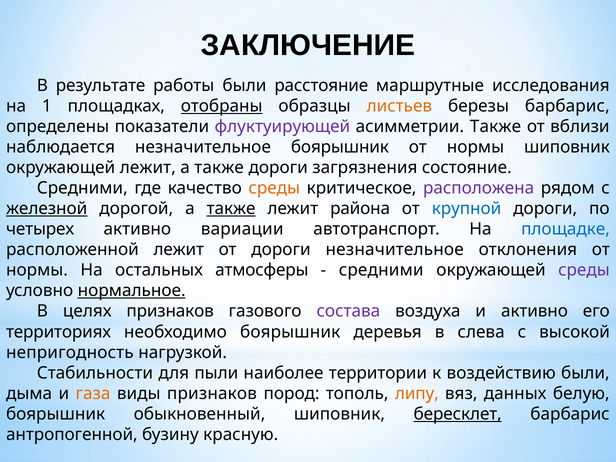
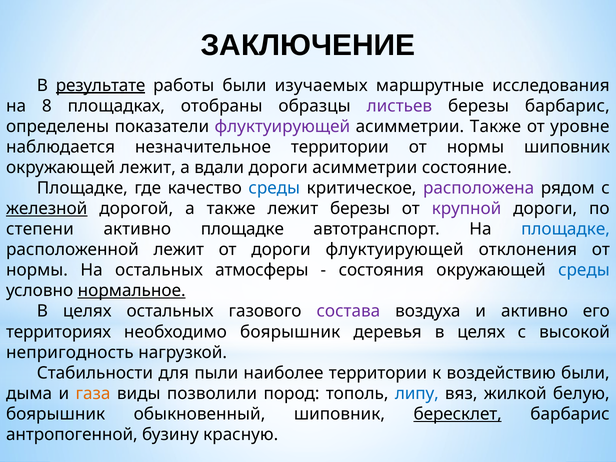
результате underline: none -> present
расстояние: расстояние -> изучаемых
1: 1 -> 8
отобраны underline: present -> none
листьев colour: orange -> purple
вблизи: вблизи -> уровне
незначительное боярышник: боярышник -> территории
также at (219, 168): также -> вдали
дороги загрязнения: загрязнения -> асимметрии
Средними at (82, 188): Средними -> Площадке
среды at (274, 188) colour: orange -> blue
также at (231, 209) underline: present -> none
лежит района: района -> березы
крупной colour: blue -> purple
четырех: четырех -> степени
активно вариации: вариации -> площадке
дороги незначительное: незначительное -> флуктуирующей
средними at (381, 270): средними -> состояния
среды at (584, 270) colour: purple -> blue
целях признаков: признаков -> остальных
деревья в слева: слева -> целях
виды признаков: признаков -> позволили
липу colour: orange -> blue
данных: данных -> жилкой
